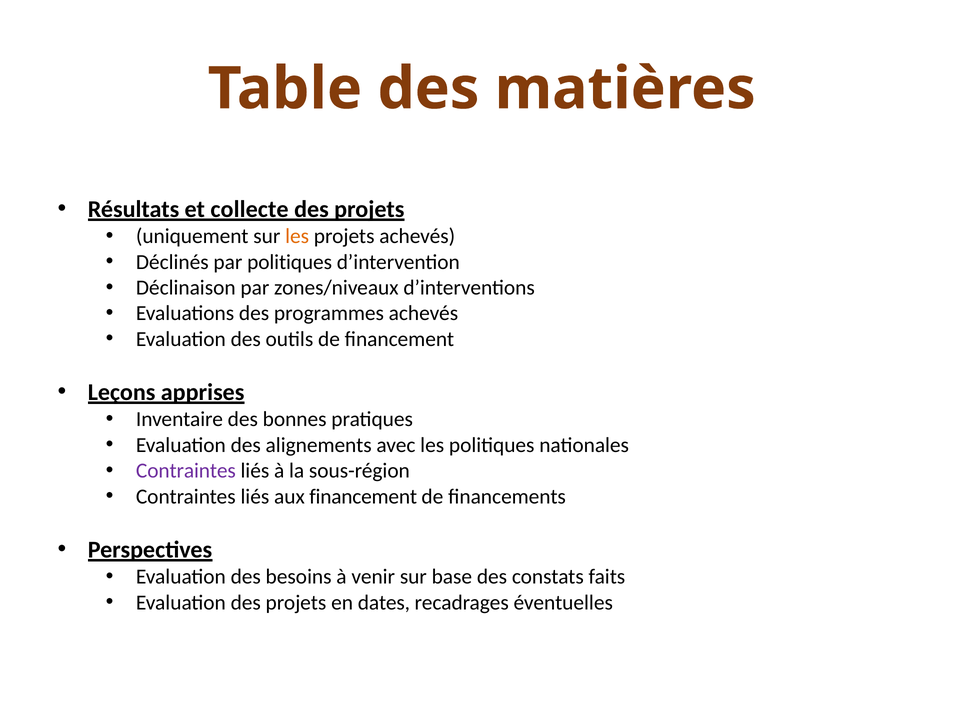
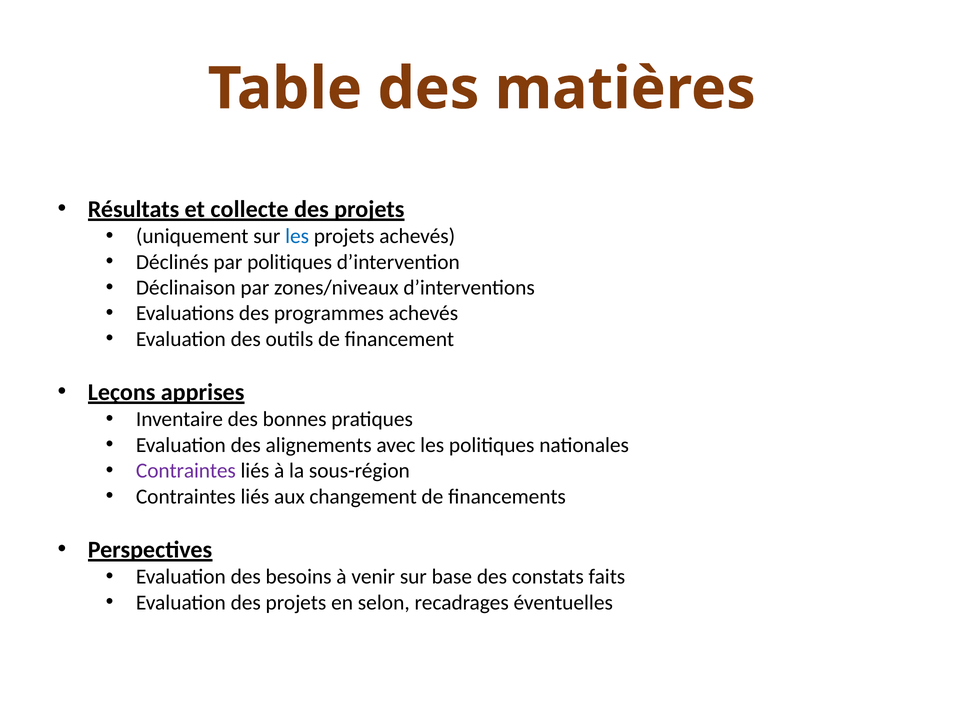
les at (297, 236) colour: orange -> blue
aux financement: financement -> changement
dates: dates -> selon
